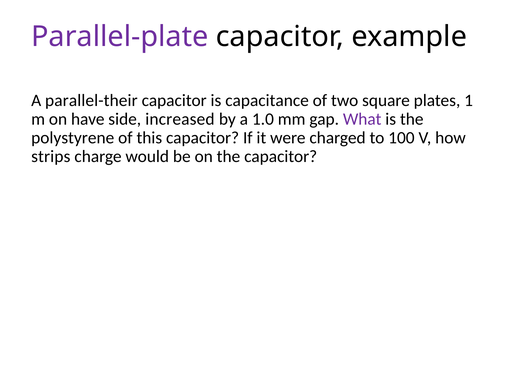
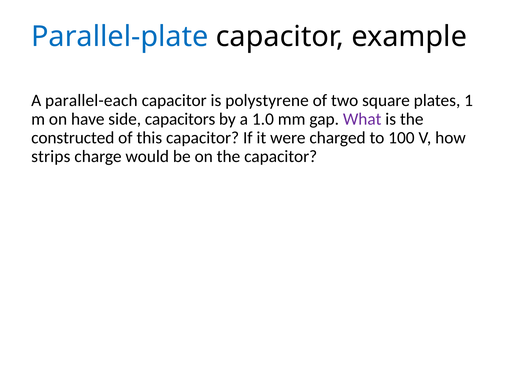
Parallel-plate colour: purple -> blue
parallel-their: parallel-their -> parallel-each
capacitance: capacitance -> polystyrene
increased: increased -> capacitors
polystyrene: polystyrene -> constructed
